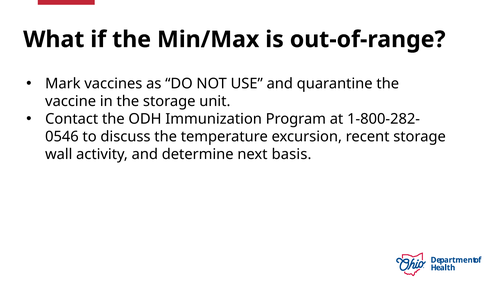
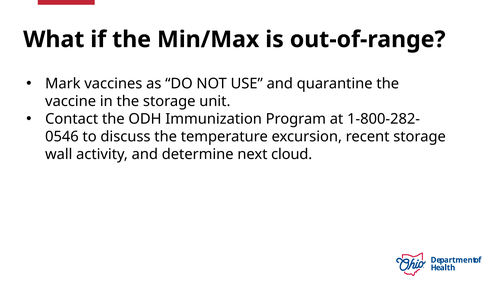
basis: basis -> cloud
